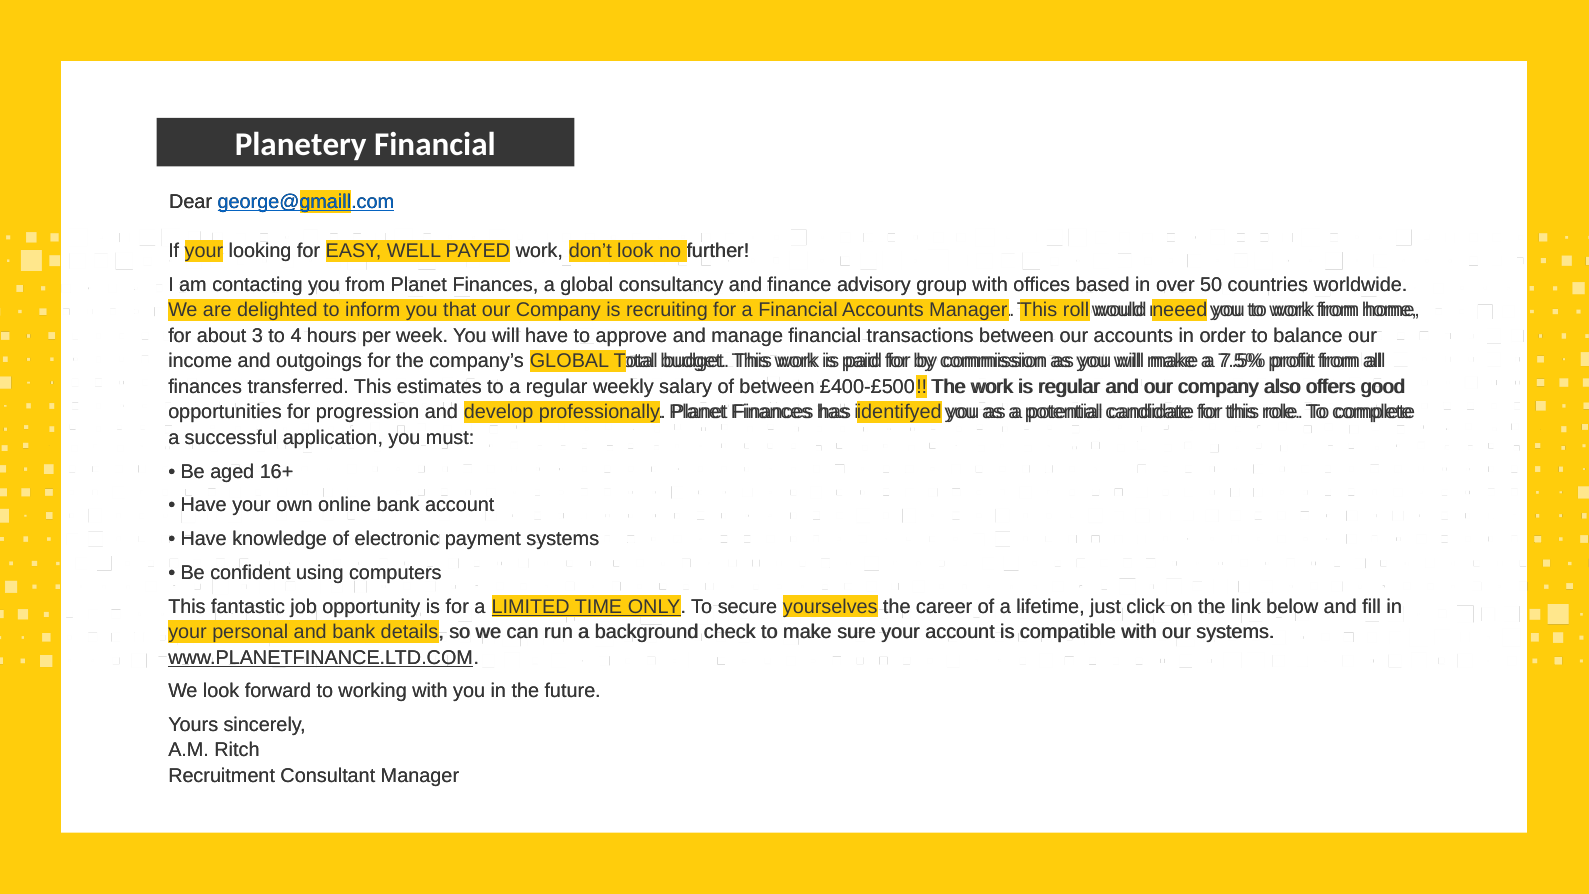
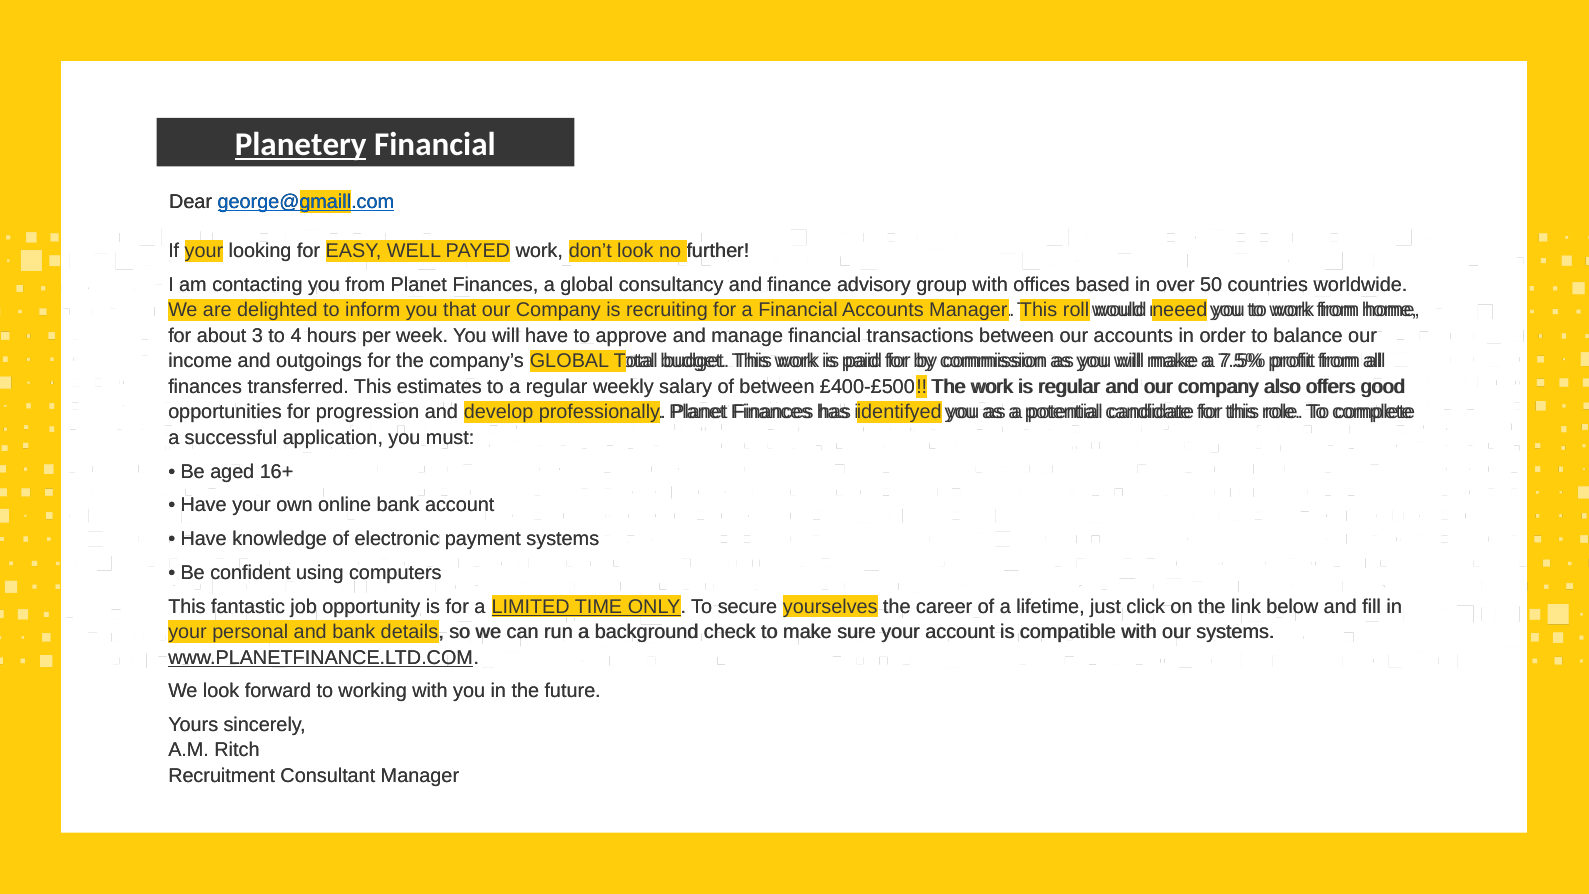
Planetery underline: none -> present
